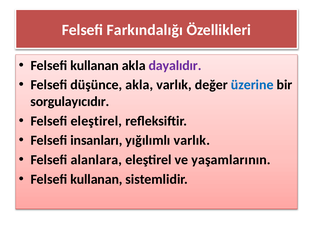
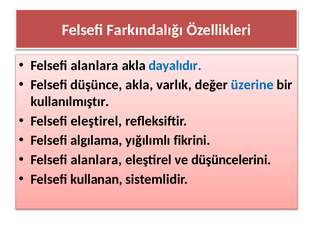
kullanan at (95, 66): kullanan -> alanlara
dayalıdır colour: purple -> blue
sorgulayıcıdır: sorgulayıcıdır -> kullanılmıştır
insanları: insanları -> algılama
yığılımlı varlık: varlık -> fikrini
yaşamlarının: yaşamlarının -> düşüncelerini
